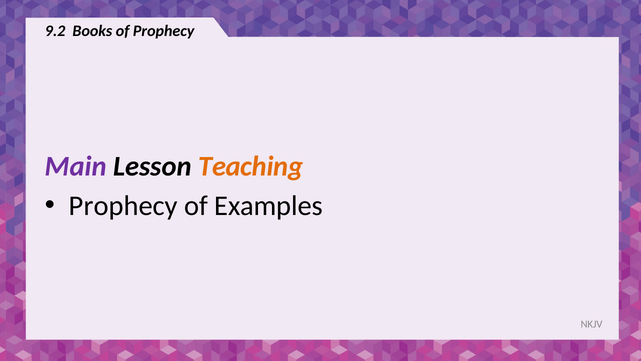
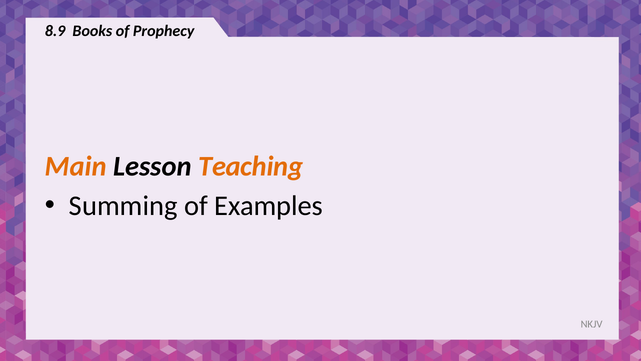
9.2: 9.2 -> 8.9
Main colour: purple -> orange
Prophecy at (123, 206): Prophecy -> Summing
